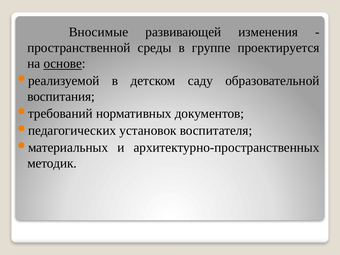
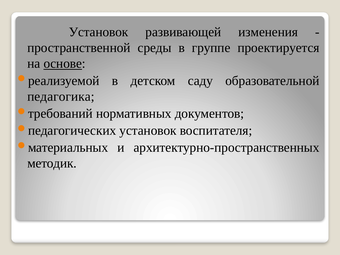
Вносимые at (98, 32): Вносимые -> Установок
воспитания: воспитания -> педагогика
